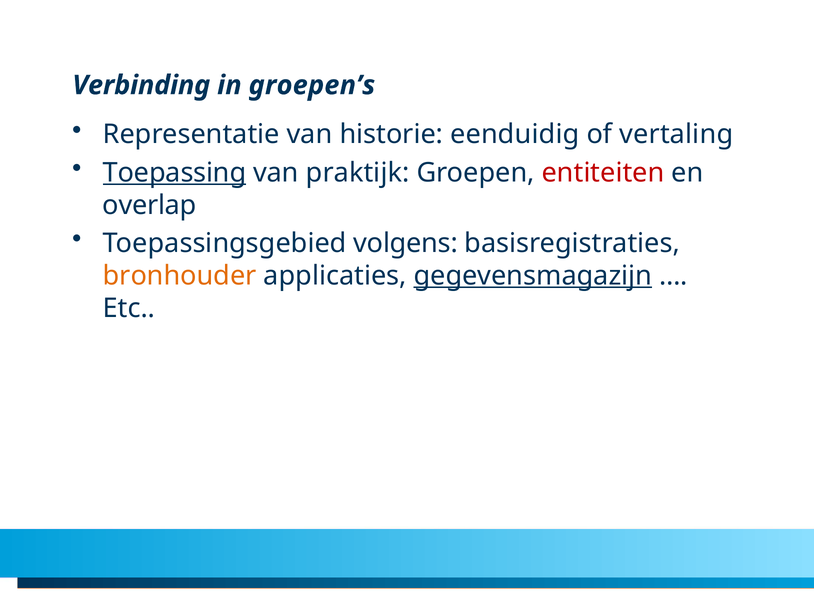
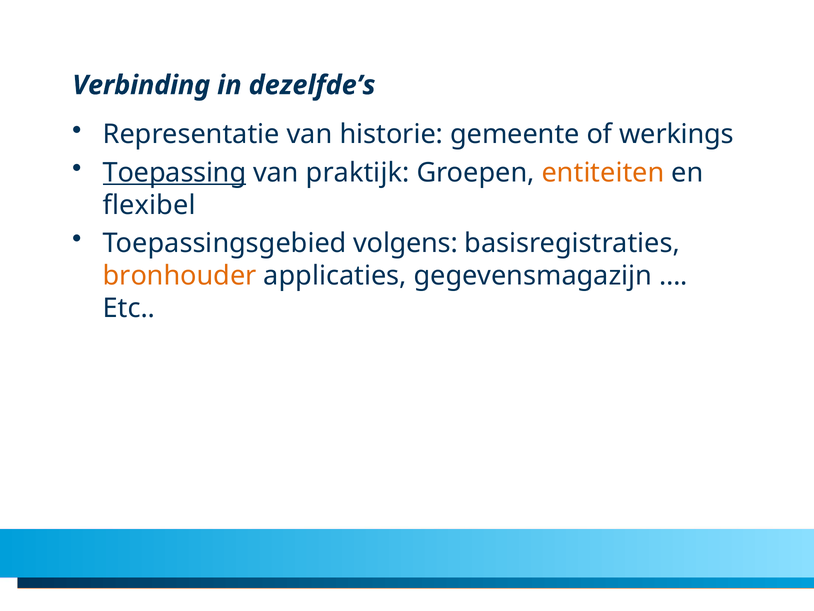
groepen’s: groepen’s -> dezelfde’s
eenduidig: eenduidig -> gemeente
vertaling: vertaling -> werkings
entiteiten colour: red -> orange
overlap: overlap -> flexibel
gegevensmagazijn underline: present -> none
